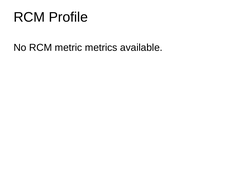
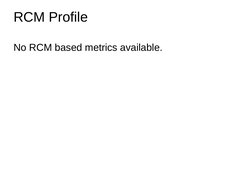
metric: metric -> based
